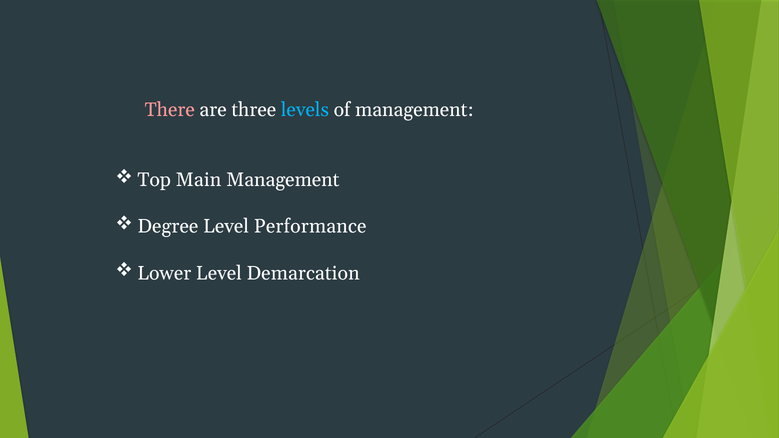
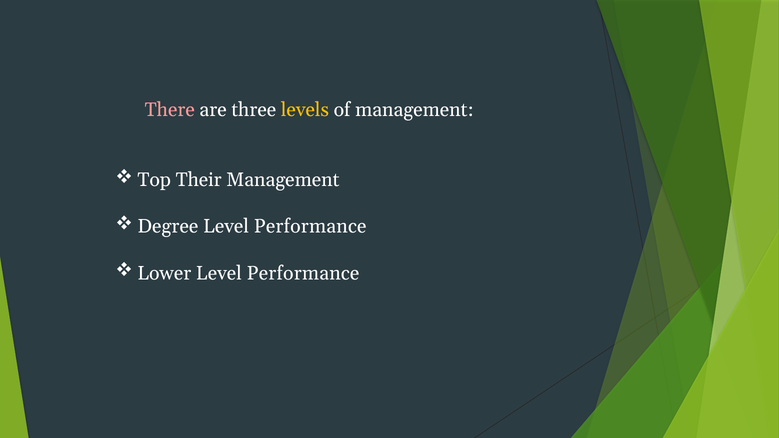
levels colour: light blue -> yellow
Main: Main -> Their
Lower Level Demarcation: Demarcation -> Performance
